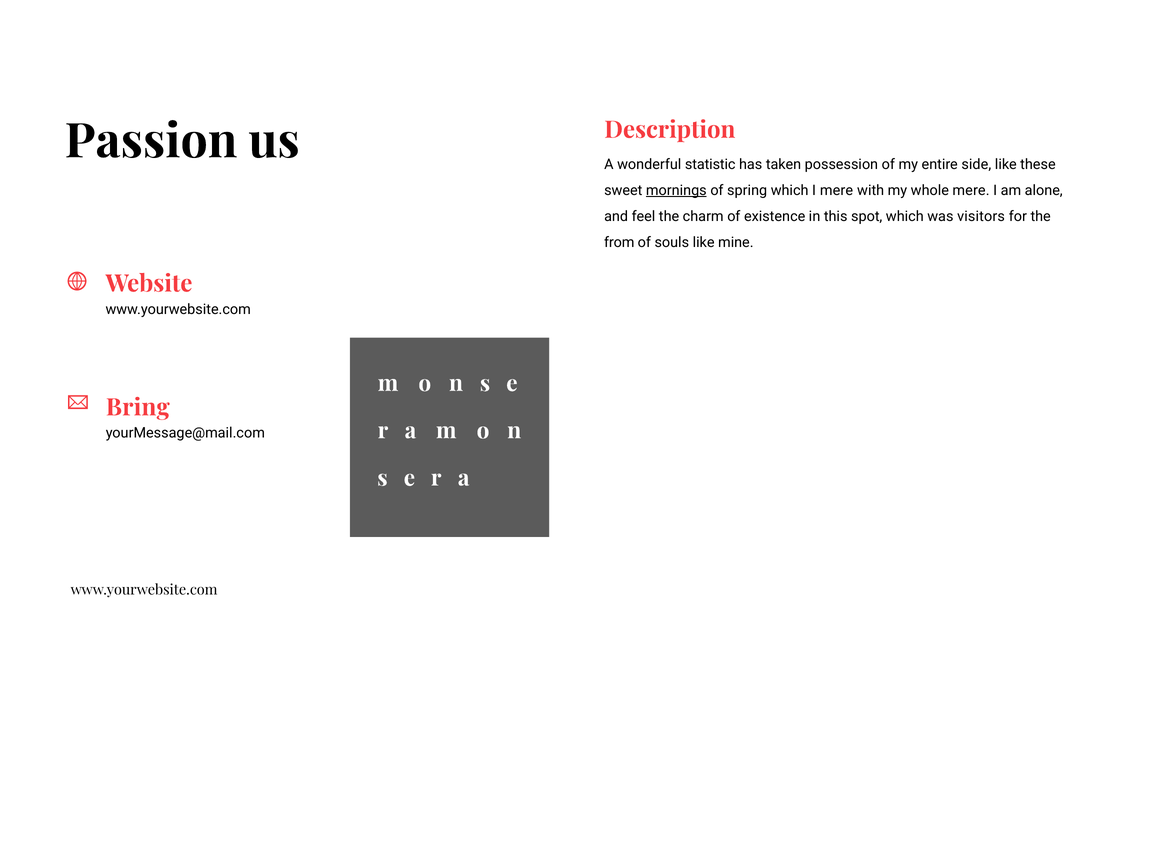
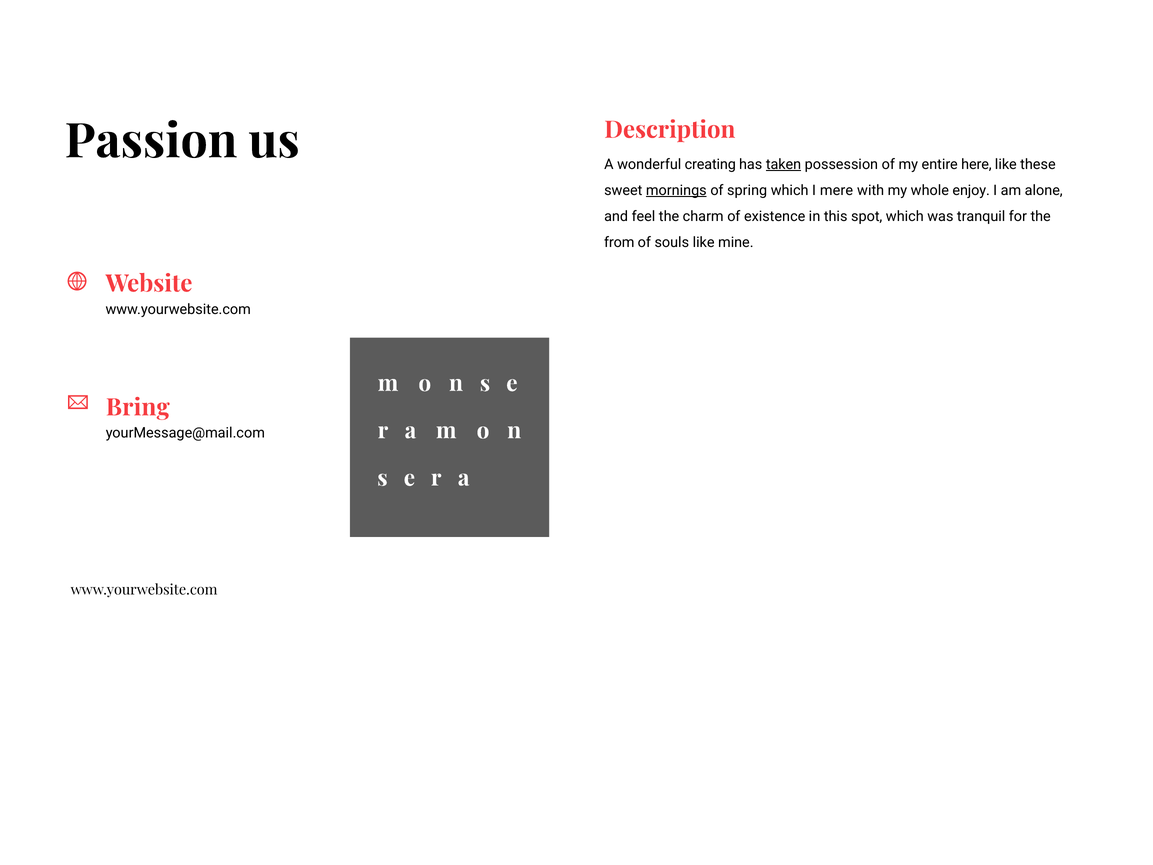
statistic: statistic -> creating
taken underline: none -> present
side: side -> here
whole mere: mere -> enjoy
visitors: visitors -> tranquil
